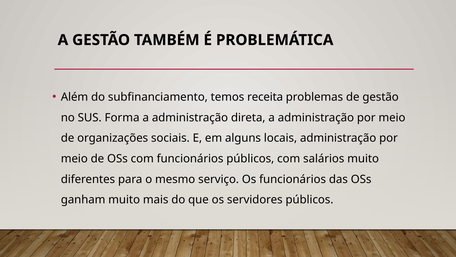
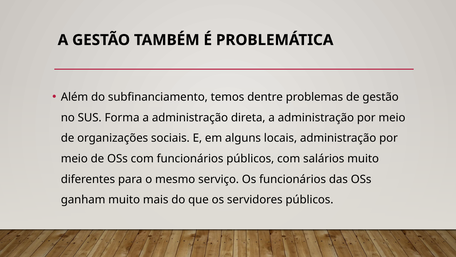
receita: receita -> dentre
